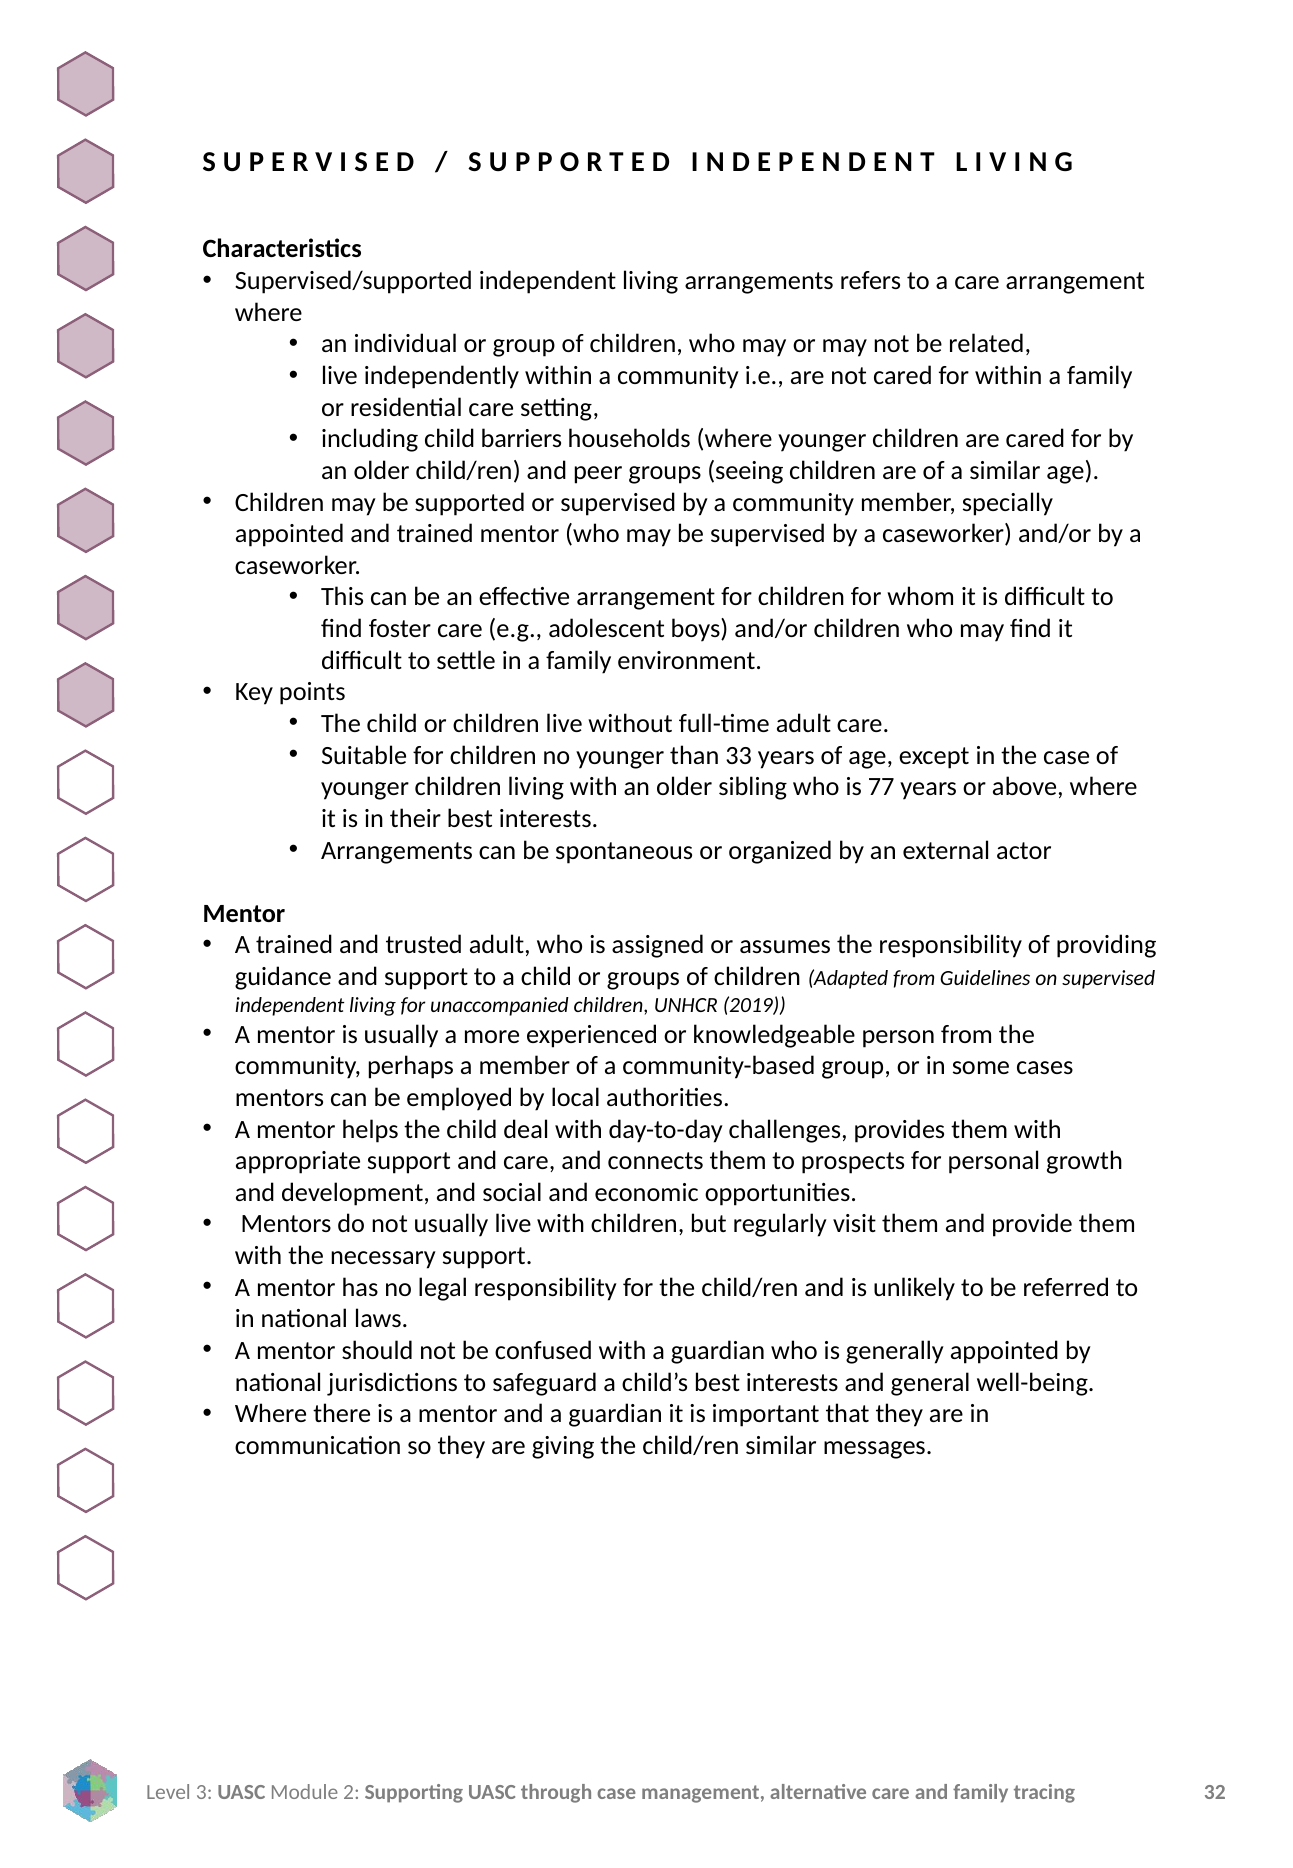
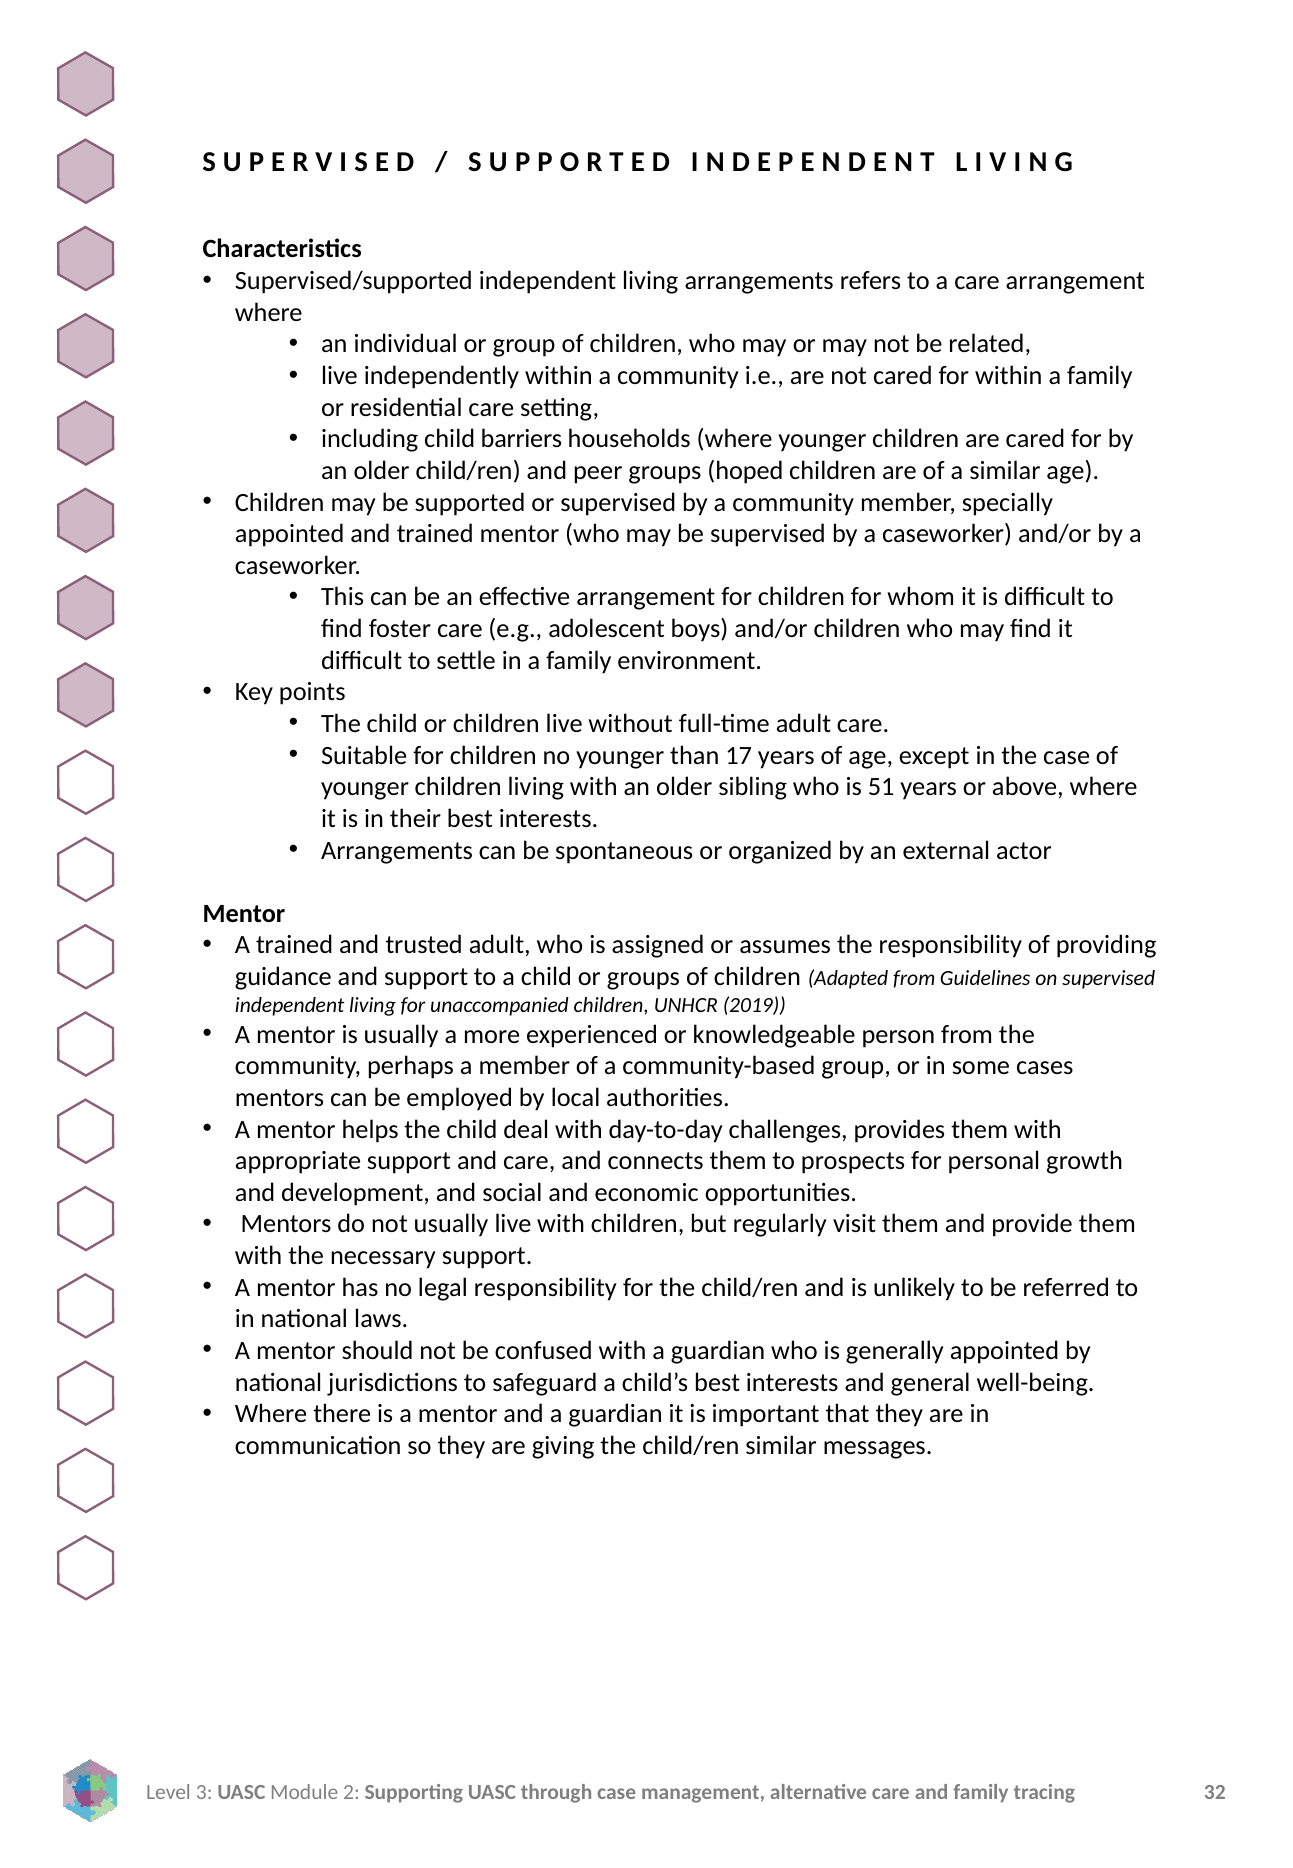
seeing: seeing -> hoped
33: 33 -> 17
77: 77 -> 51
